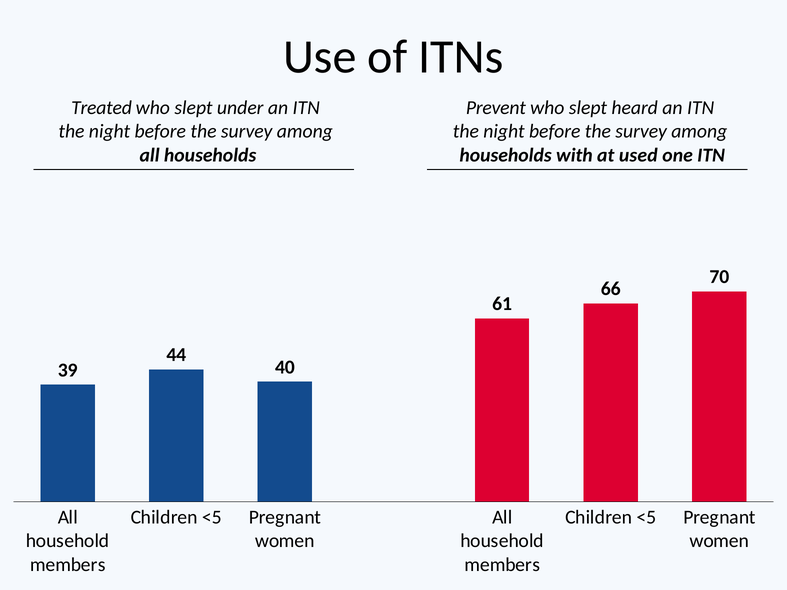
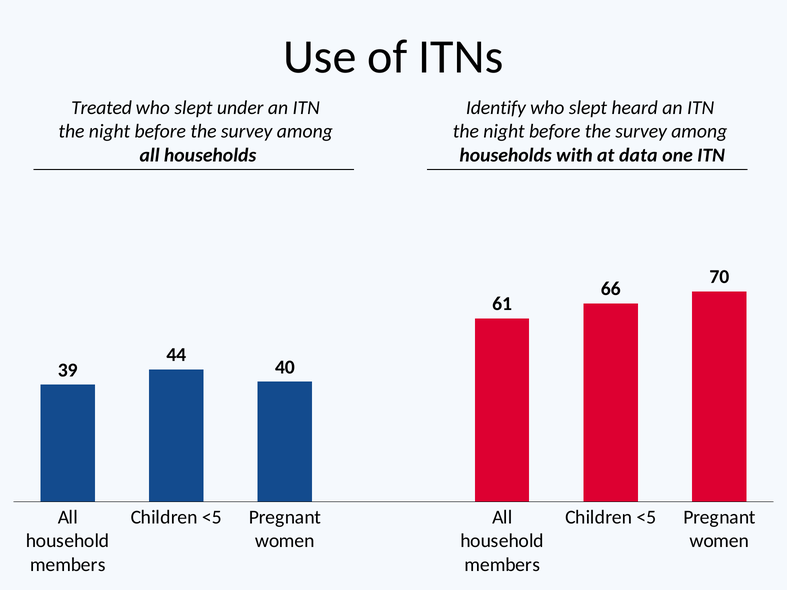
Prevent: Prevent -> Identify
used: used -> data
